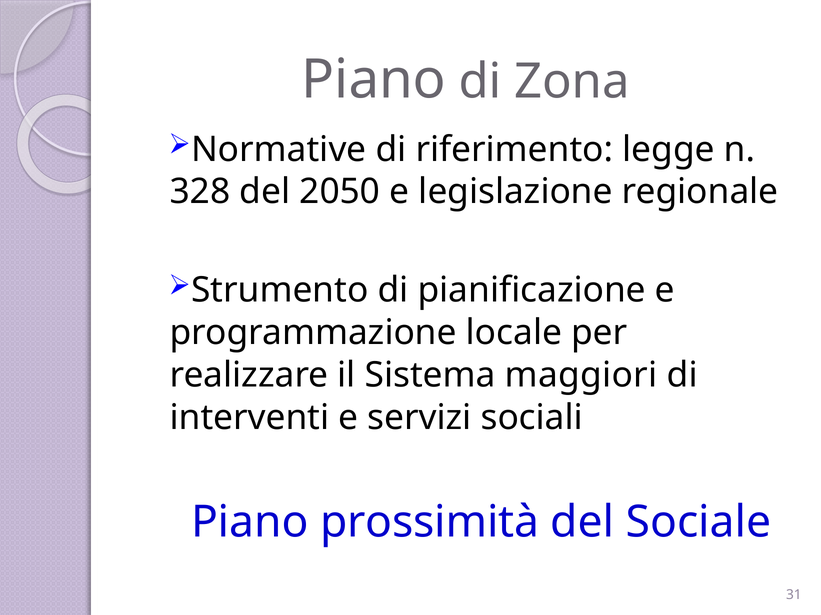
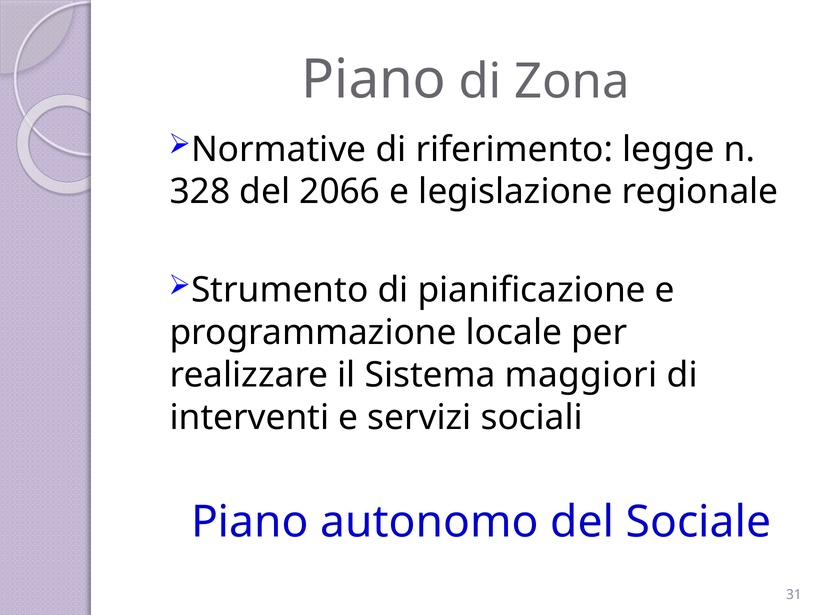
2050: 2050 -> 2066
prossimità: prossimità -> autonomo
